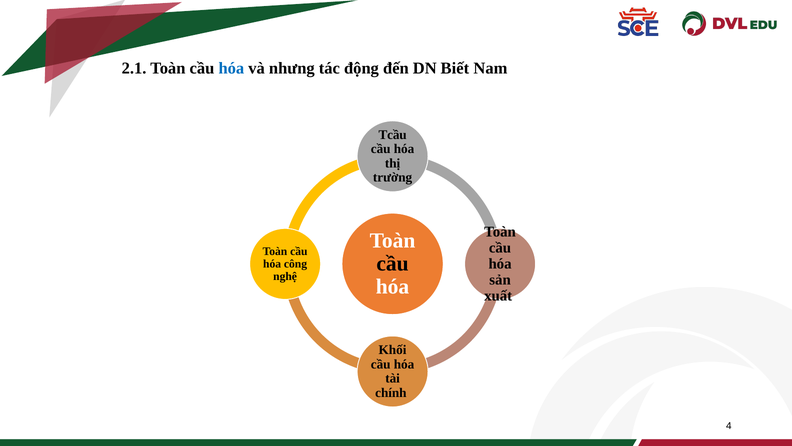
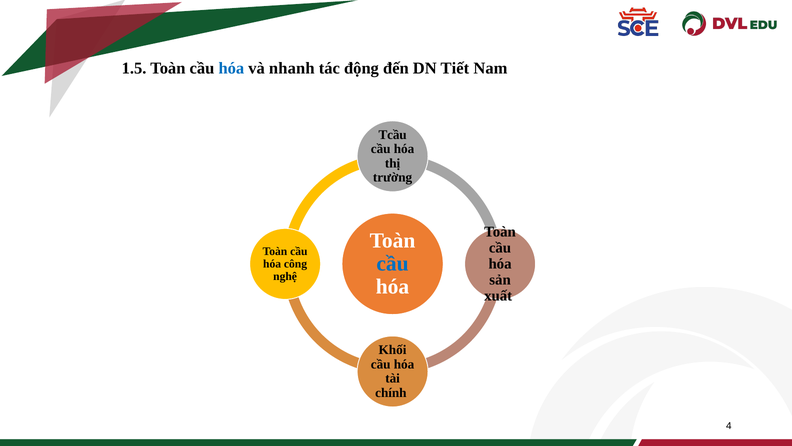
2.1: 2.1 -> 1.5
nhưng: nhưng -> nhanh
Biết: Biết -> Tiết
cầu at (393, 263) colour: black -> blue
